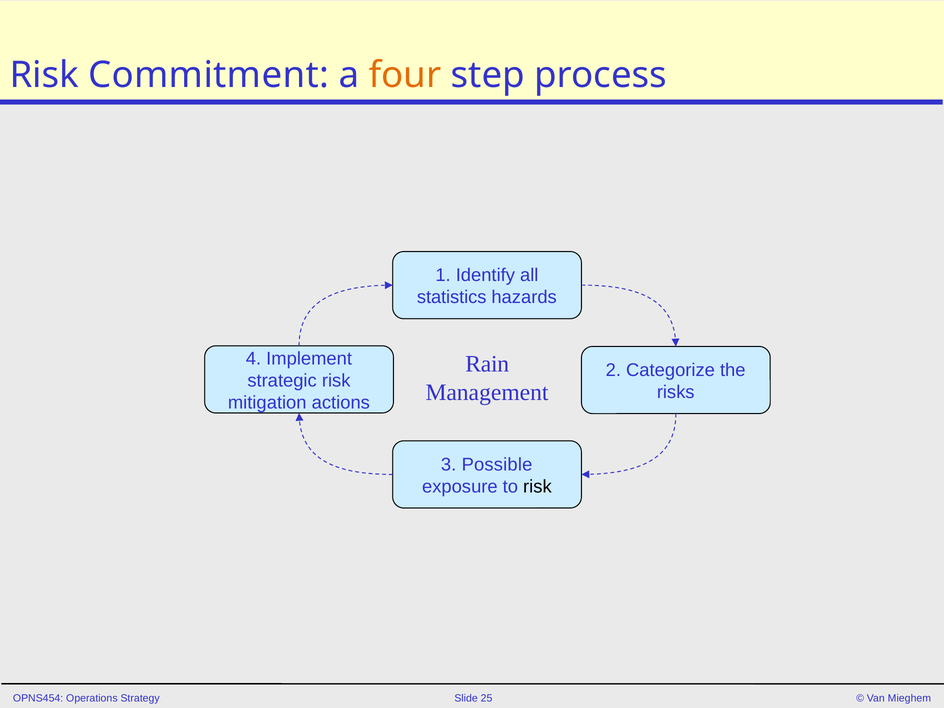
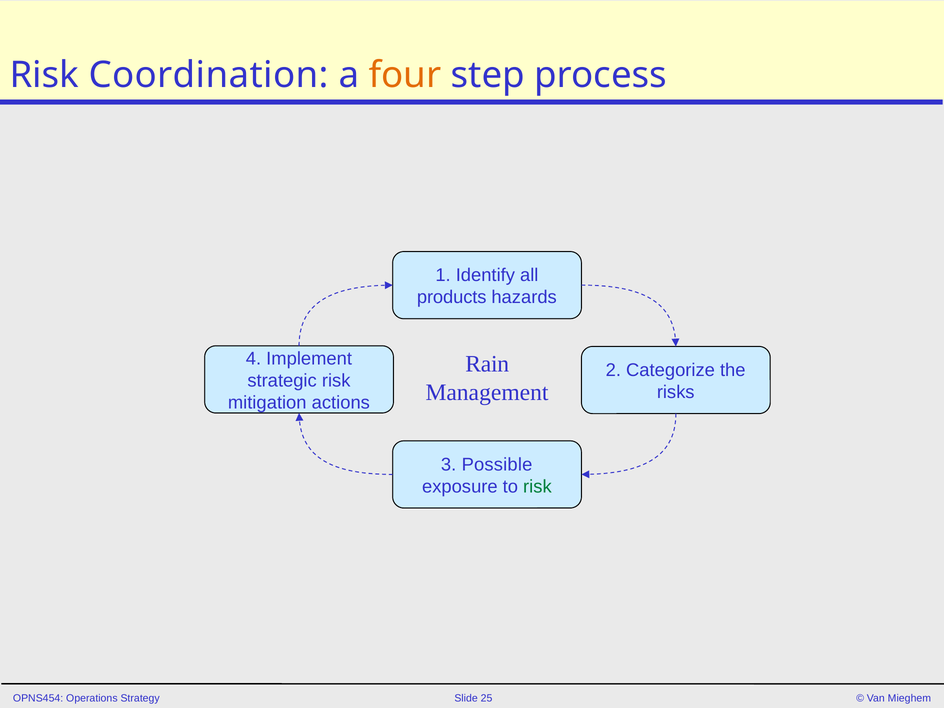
Commitment: Commitment -> Coordination
statistics: statistics -> products
risk at (537, 487) colour: black -> green
